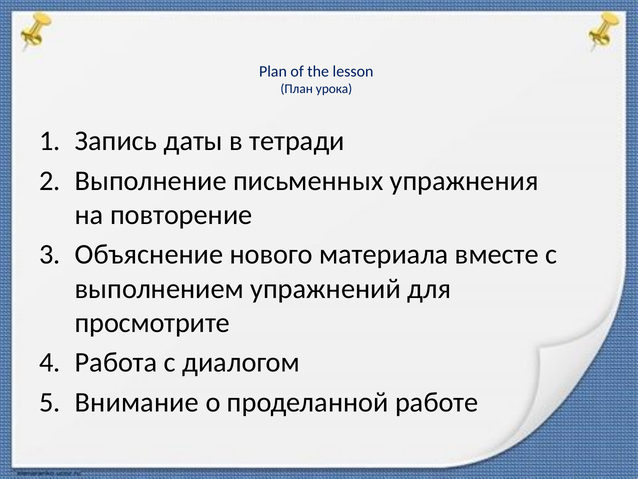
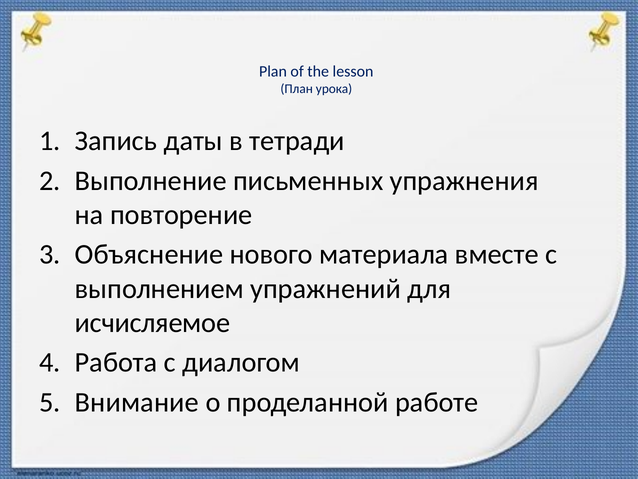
просмотрите: просмотрите -> исчисляемое
